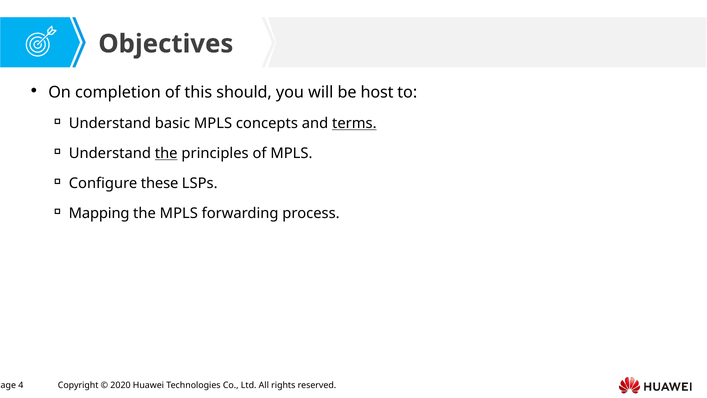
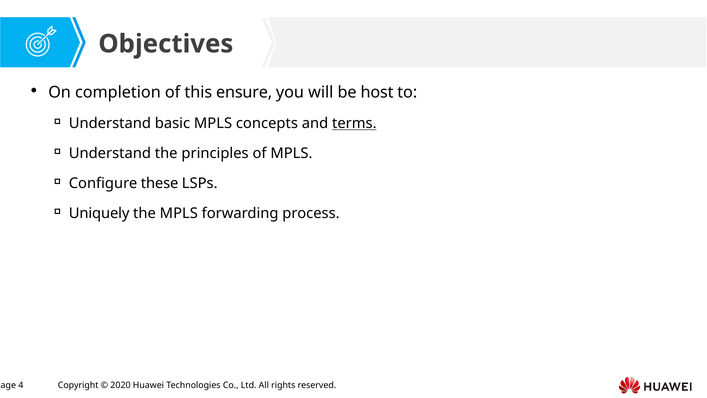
should: should -> ensure
the at (166, 153) underline: present -> none
Mapping: Mapping -> Uniquely
